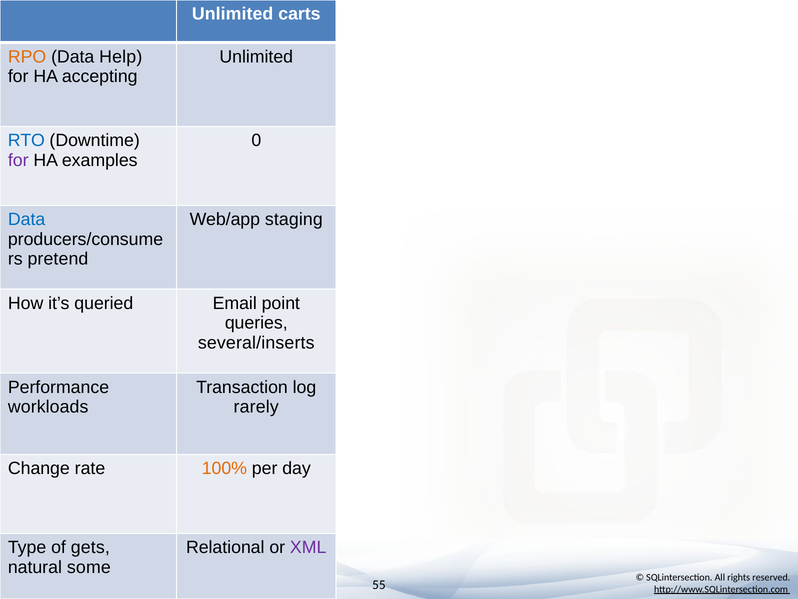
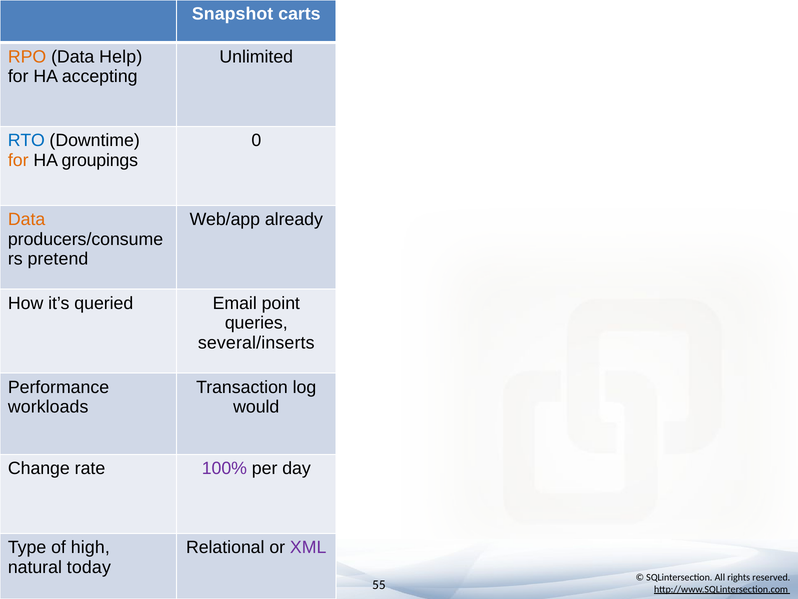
Unlimited at (233, 14): Unlimited -> Snapshot
for at (18, 160) colour: purple -> orange
examples: examples -> groupings
Data at (27, 219) colour: blue -> orange
staging: staging -> already
rarely: rarely -> would
100% colour: orange -> purple
gets: gets -> high
some: some -> today
